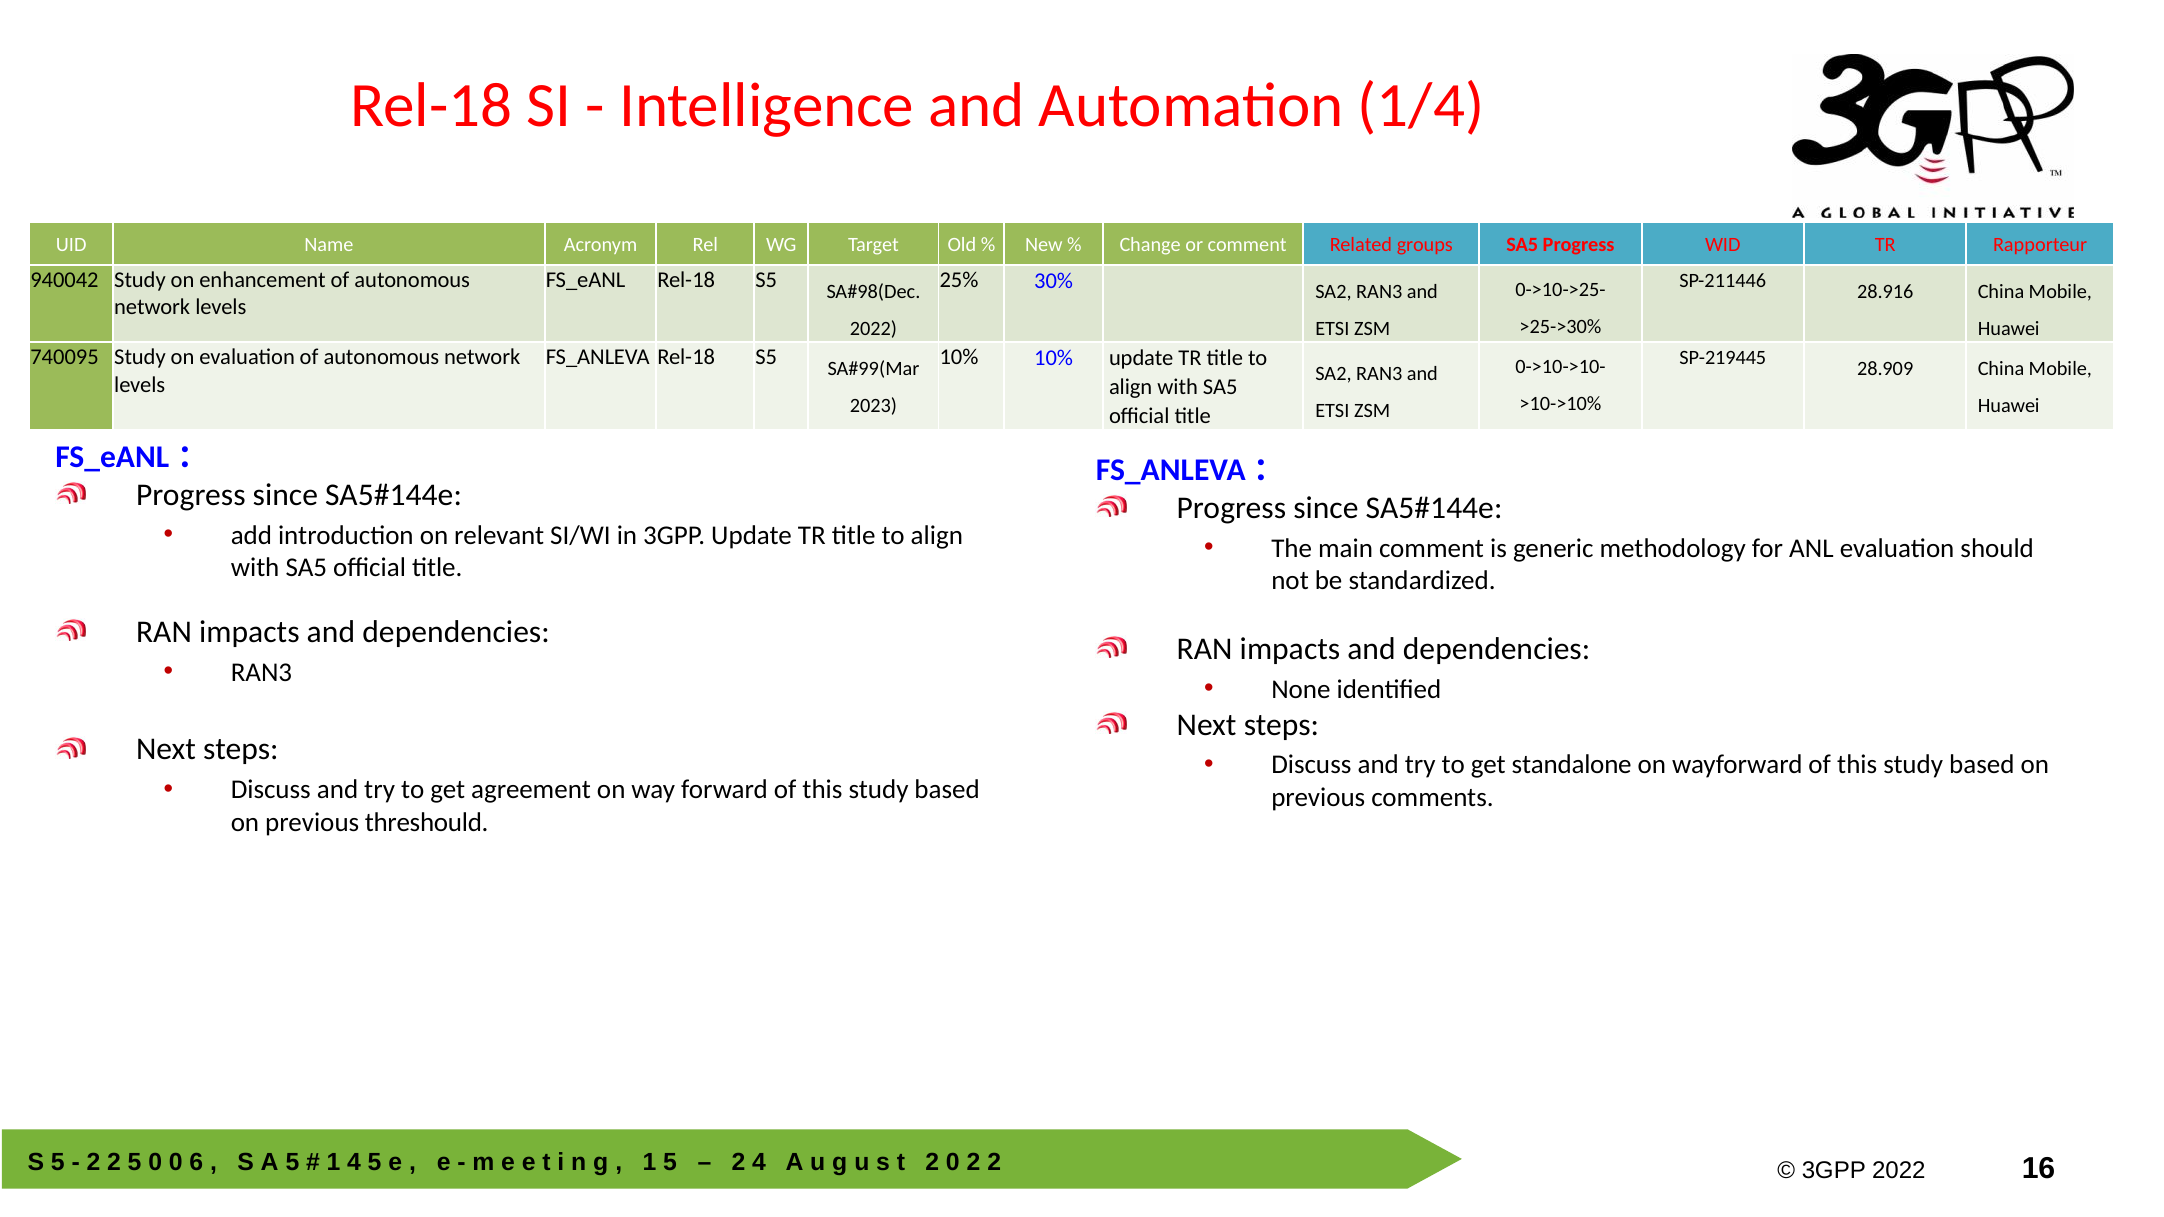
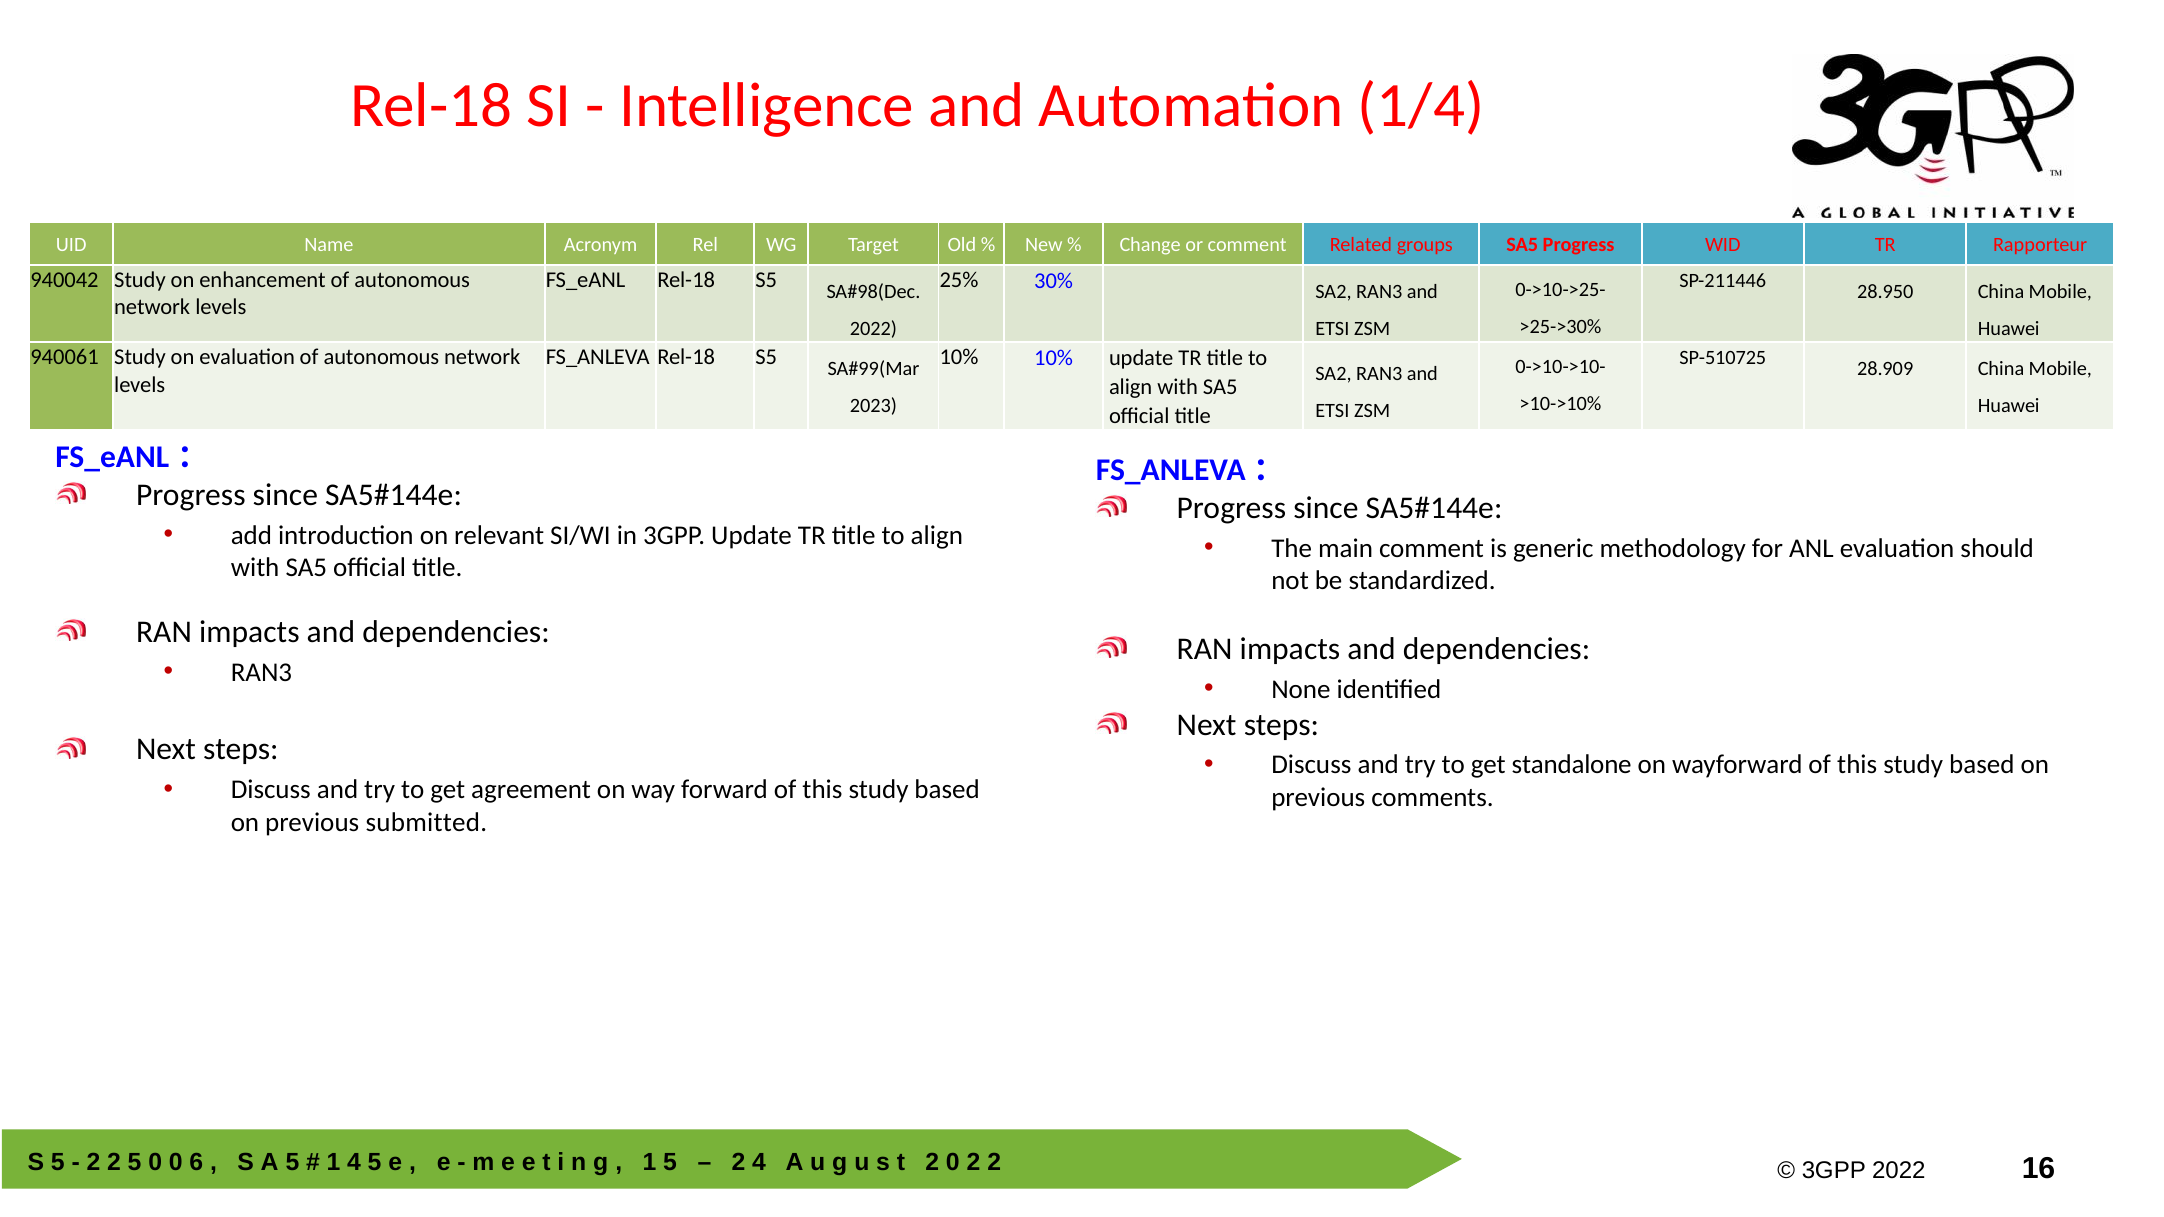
28.916: 28.916 -> 28.950
740095: 740095 -> 940061
SP-219445: SP-219445 -> SP-510725
threshould: threshould -> submitted
